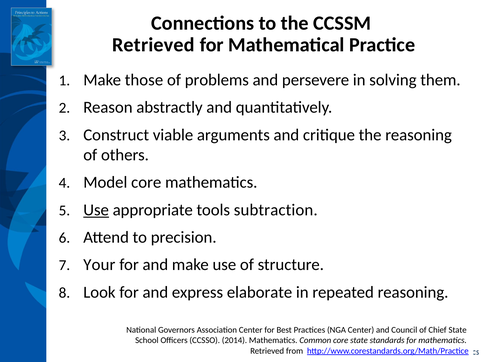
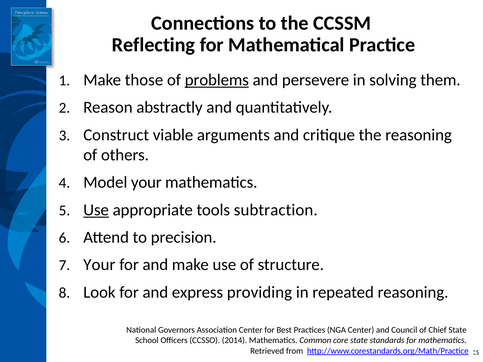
Retrieved at (153, 45): Retrieved -> Reflecting
problems underline: none -> present
Model core: core -> your
elaborate: elaborate -> providing
